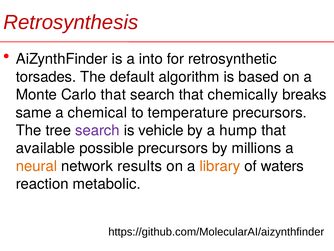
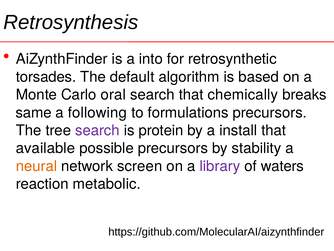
Retrosynthesis colour: red -> black
Carlo that: that -> oral
chemical: chemical -> following
temperature: temperature -> formulations
vehicle: vehicle -> protein
hump: hump -> install
millions: millions -> stability
results: results -> screen
library colour: orange -> purple
